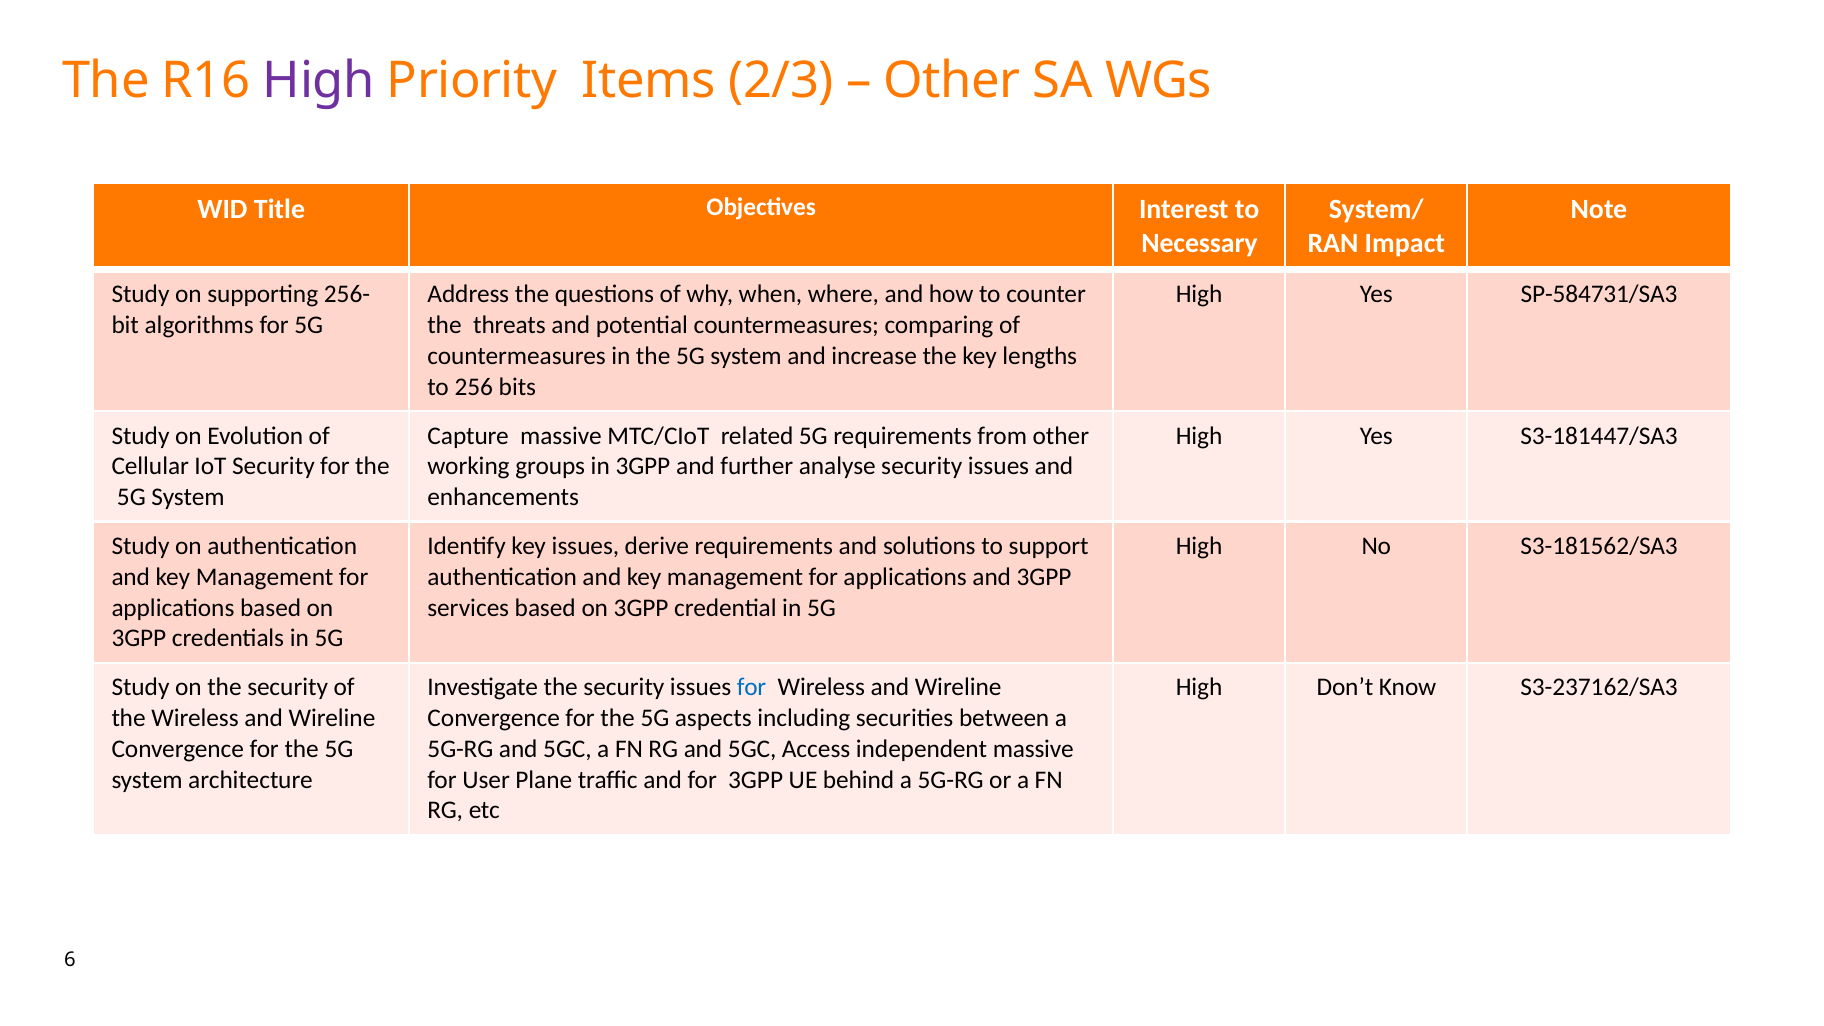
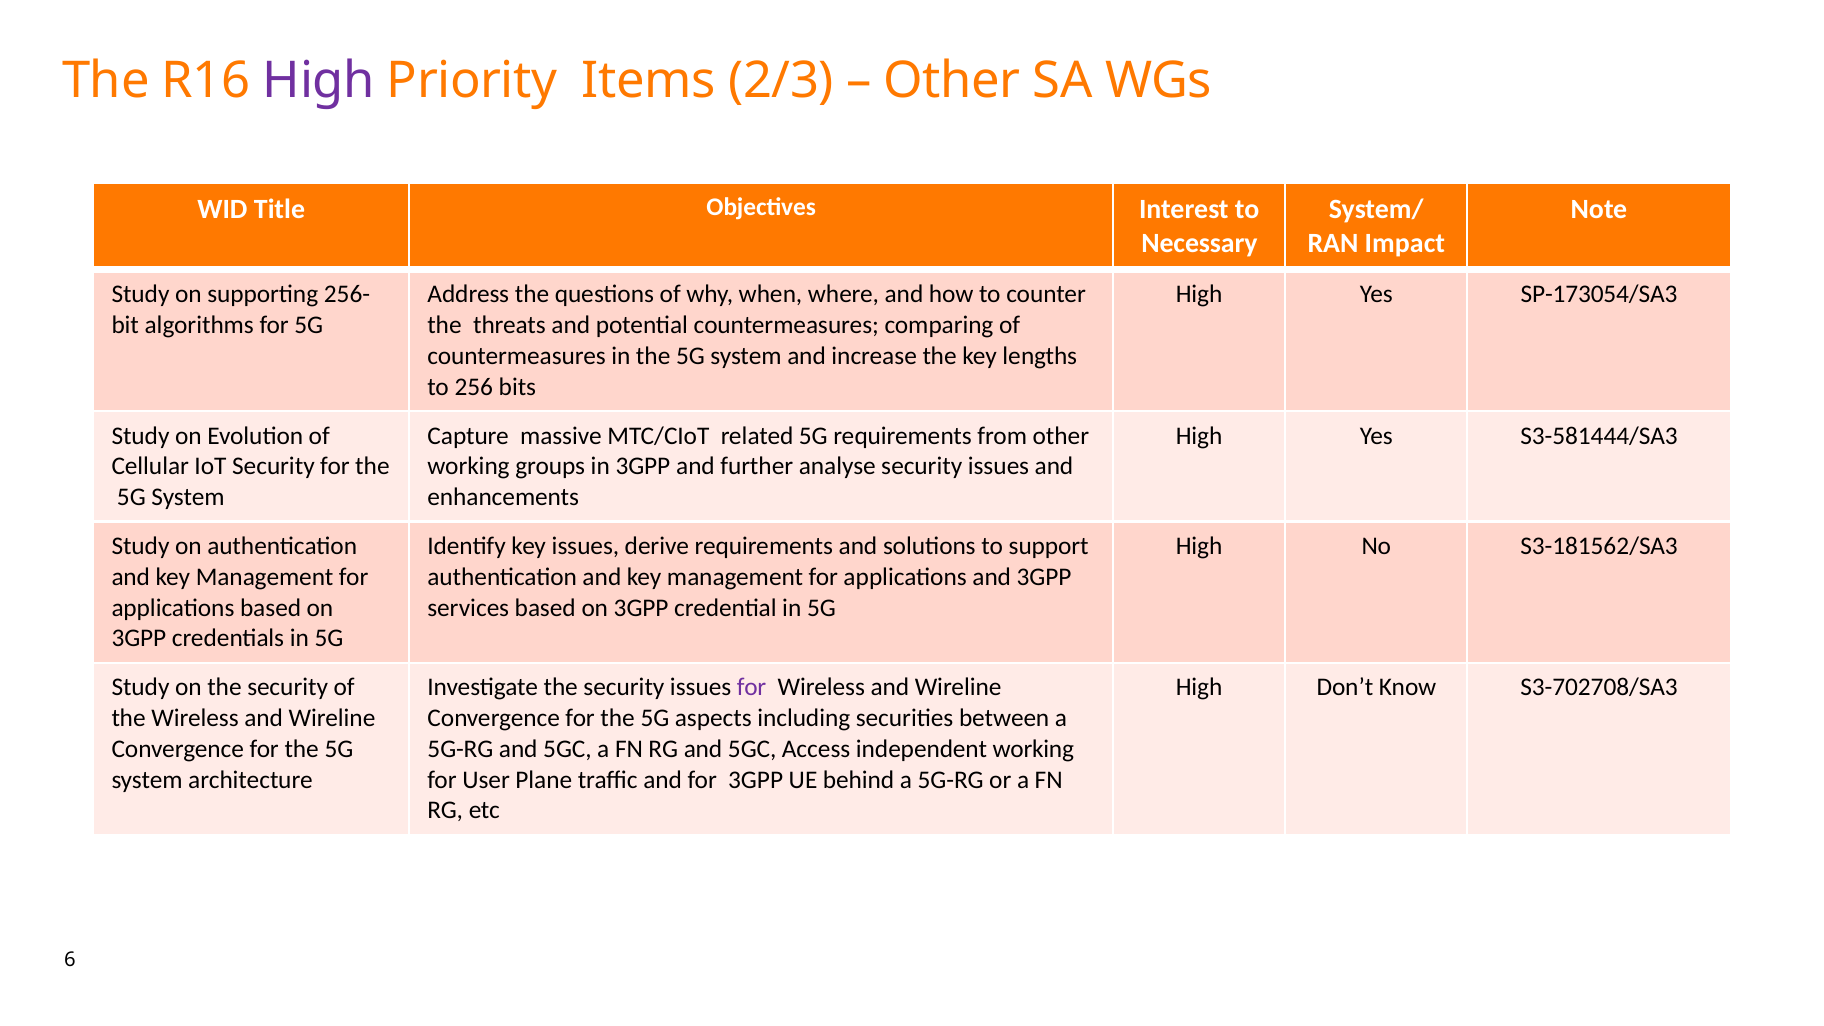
SP-584731/SA3: SP-584731/SA3 -> SP-173054/SA3
S3-181447/SA3: S3-181447/SA3 -> S3-581444/SA3
for at (752, 687) colour: blue -> purple
S3-237162/SA3: S3-237162/SA3 -> S3-702708/SA3
independent massive: massive -> working
